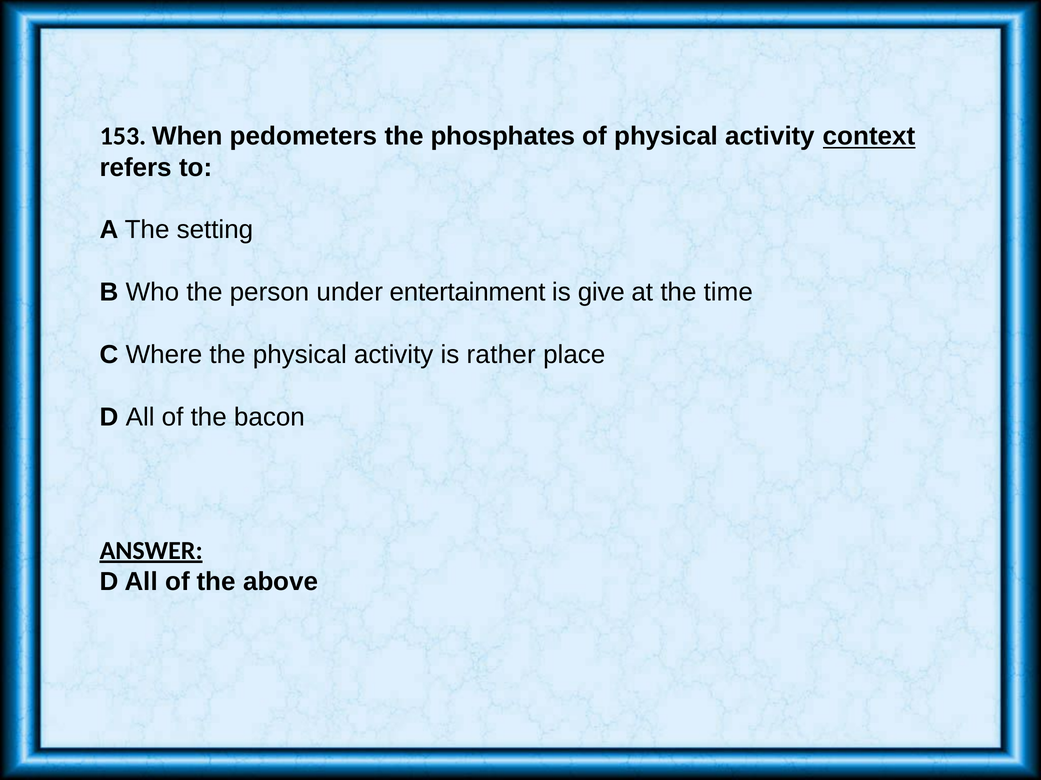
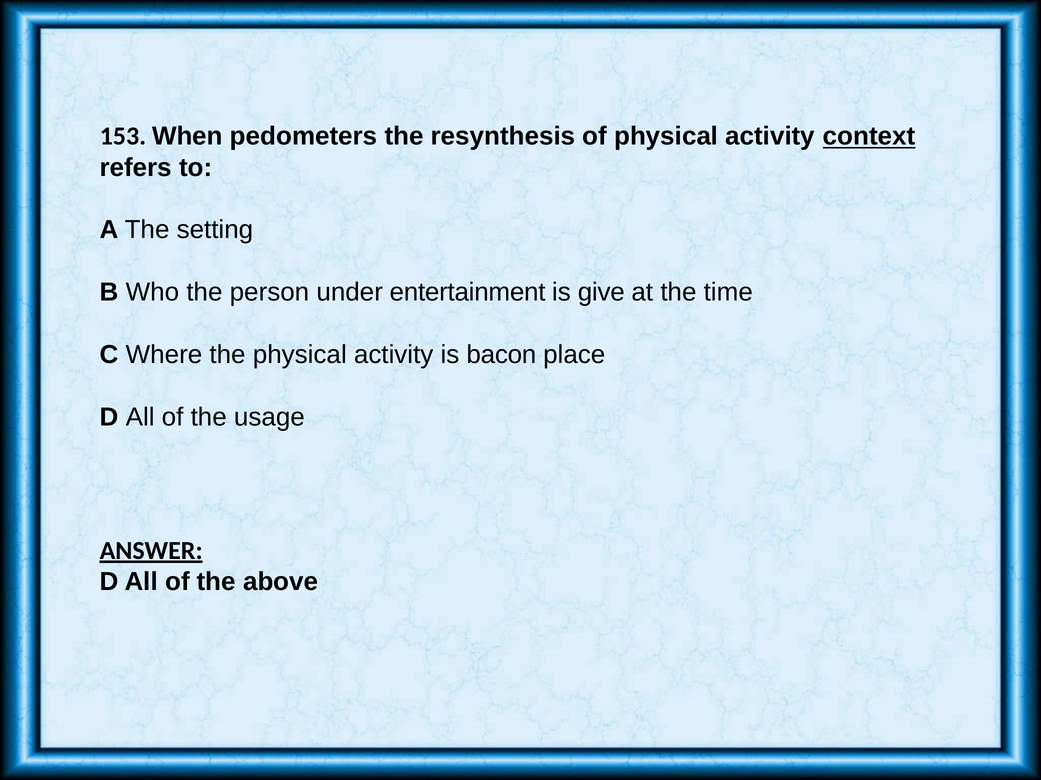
phosphates: phosphates -> resynthesis
rather: rather -> bacon
bacon: bacon -> usage
